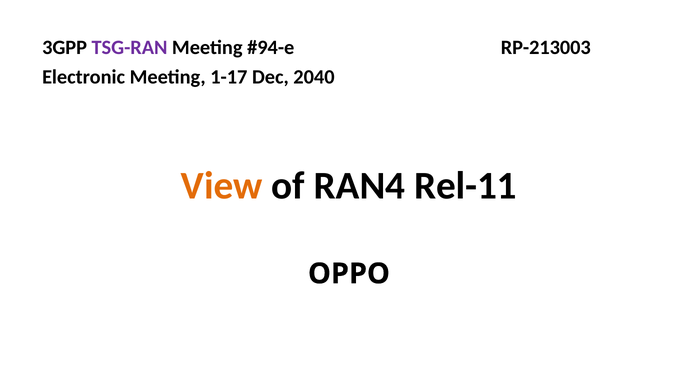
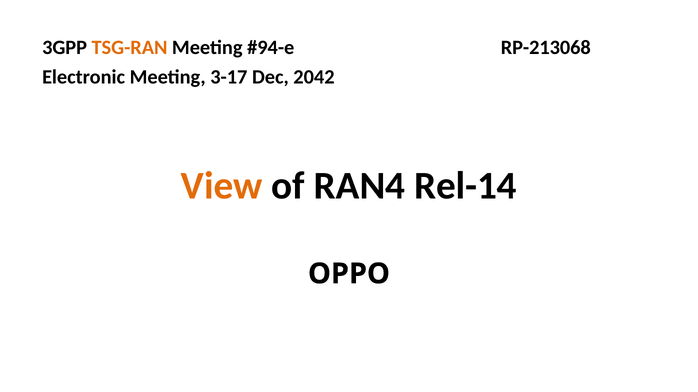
TSG-RAN colour: purple -> orange
RP-213003: RP-213003 -> RP-213068
1-17: 1-17 -> 3-17
2040: 2040 -> 2042
Rel-11: Rel-11 -> Rel-14
